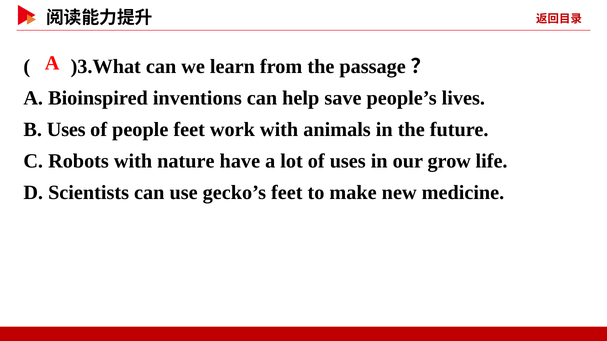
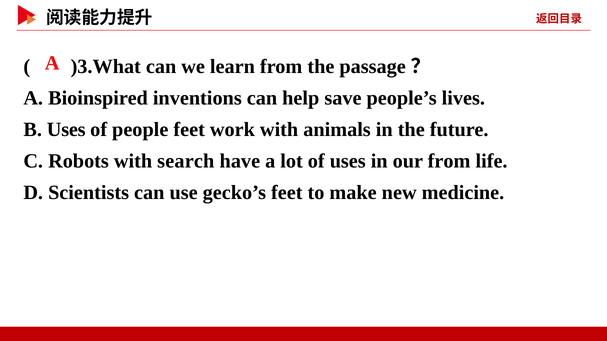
nature: nature -> search
our grow: grow -> from
